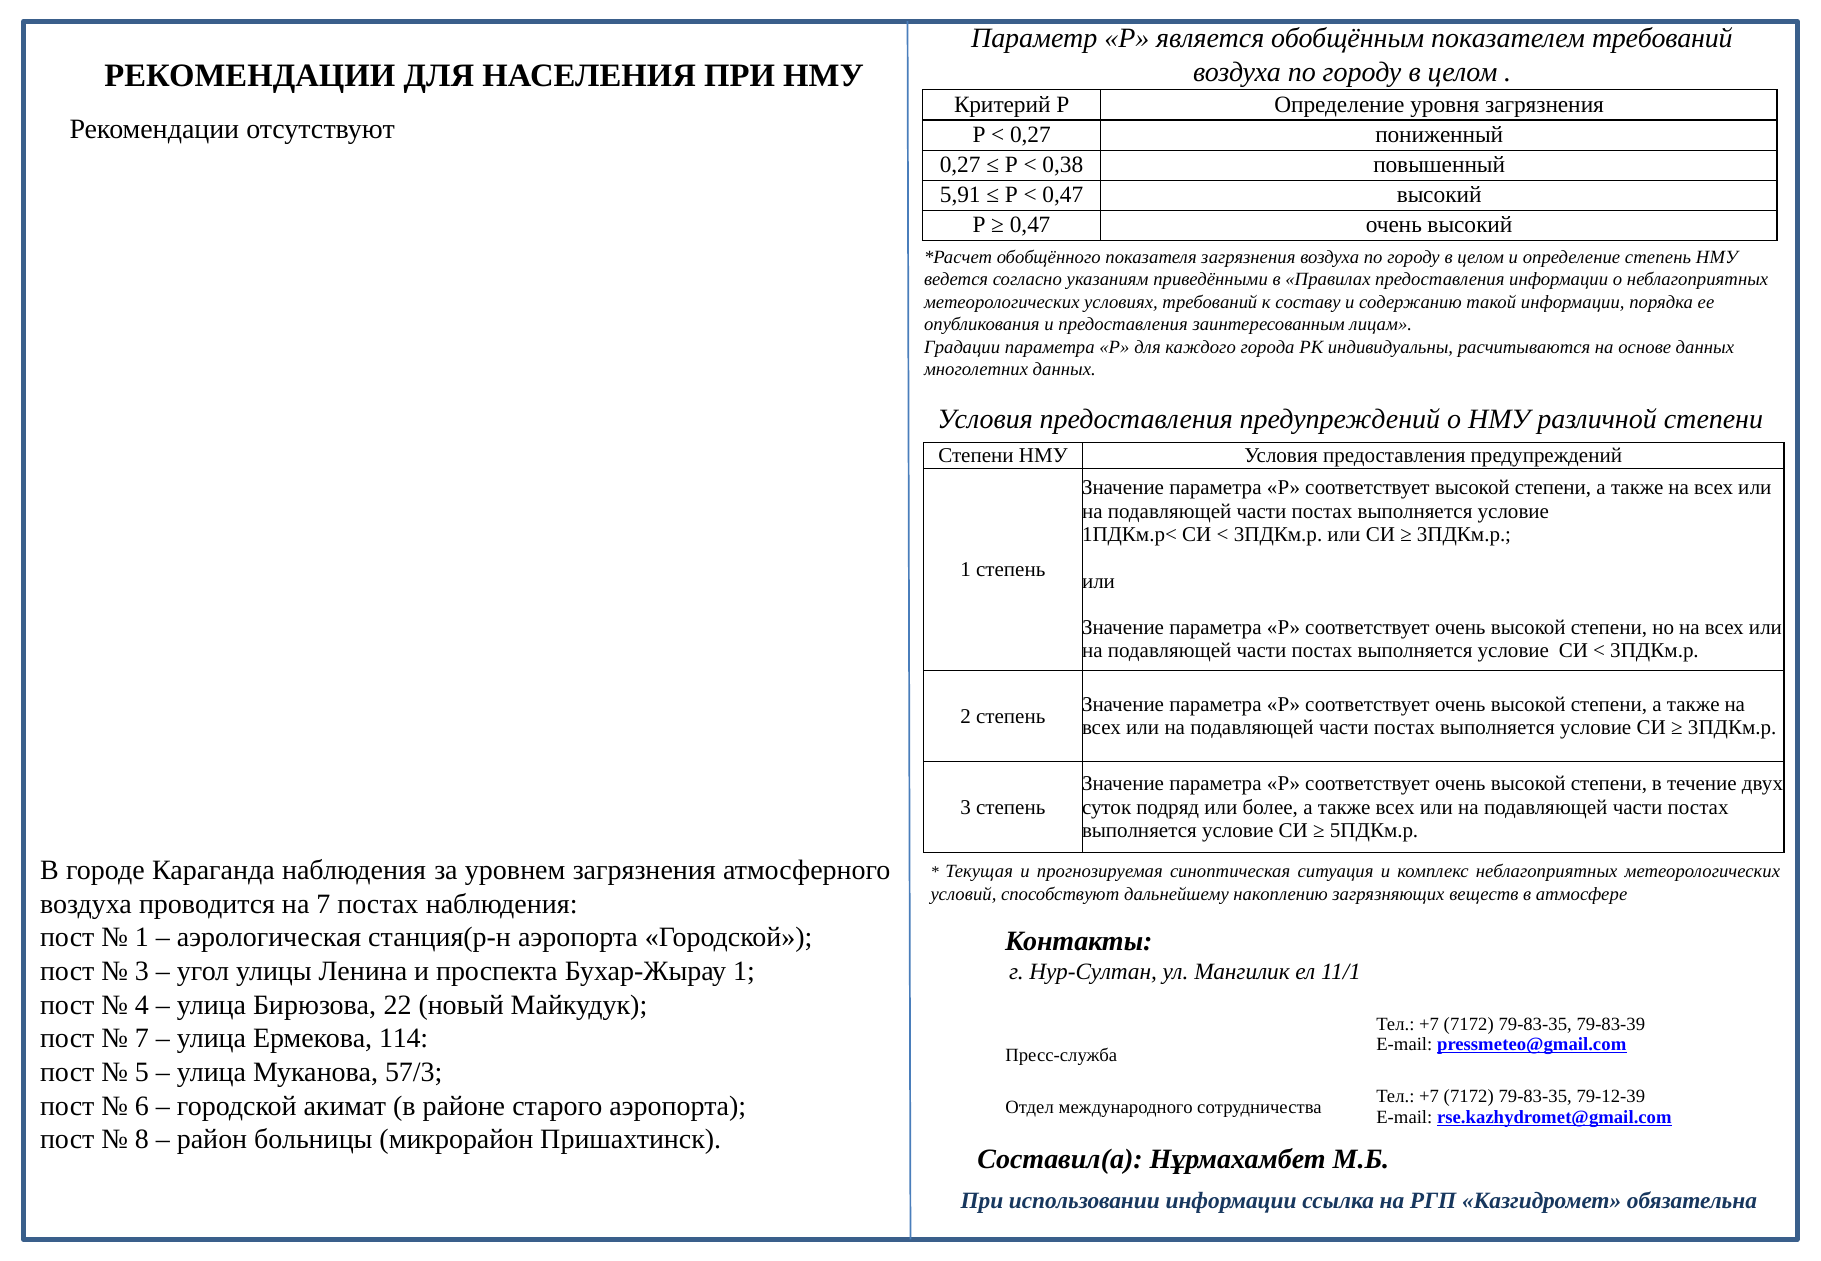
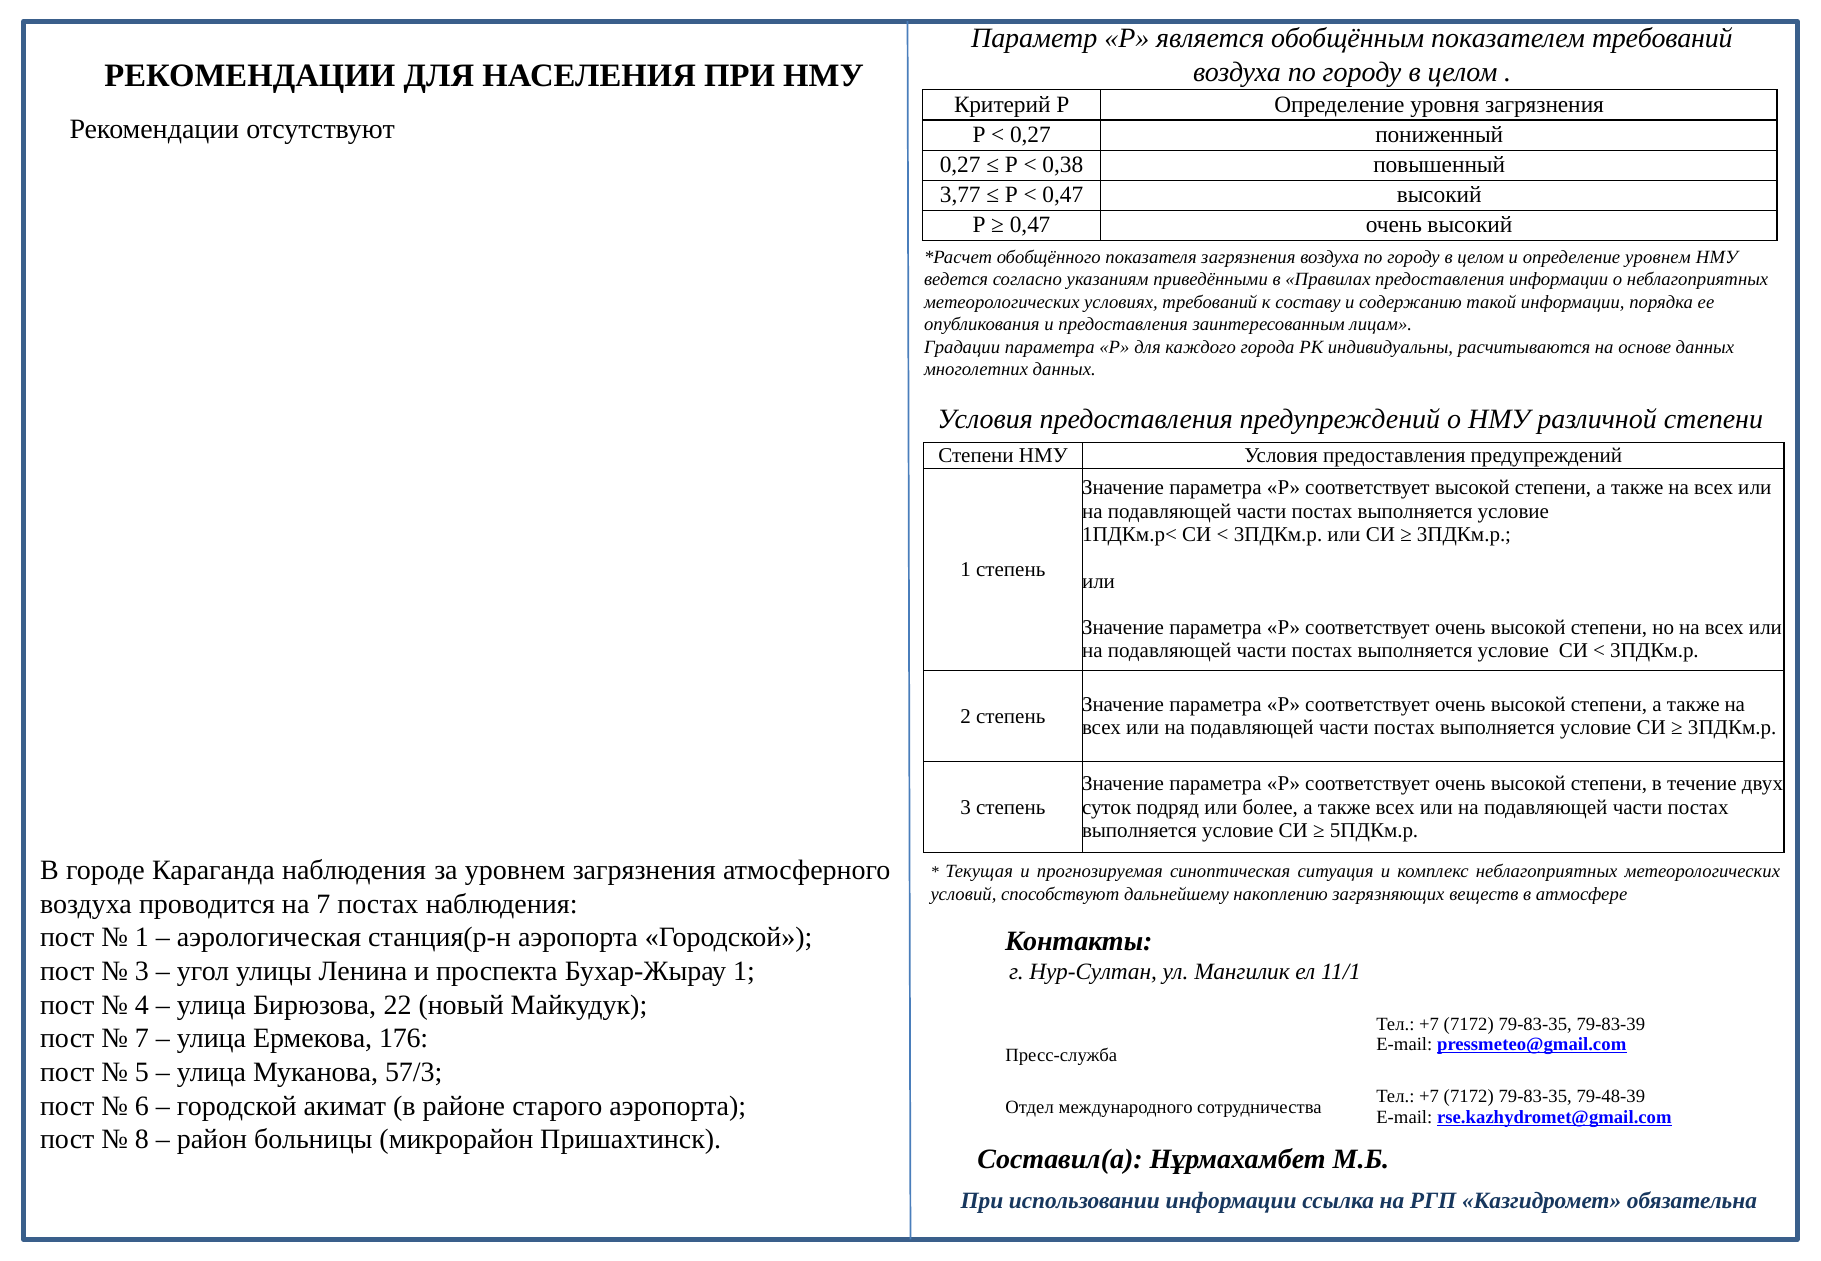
5,91: 5,91 -> 3,77
определение степень: степень -> уровнем
114: 114 -> 176
79-12-39: 79-12-39 -> 79-48-39
